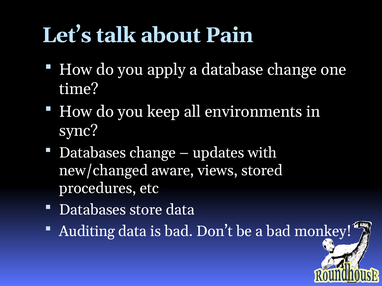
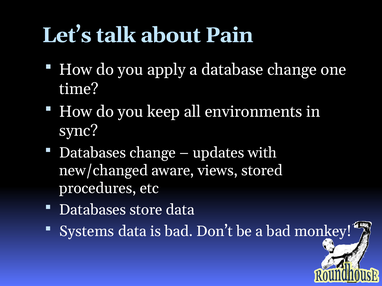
Auditing: Auditing -> Systems
